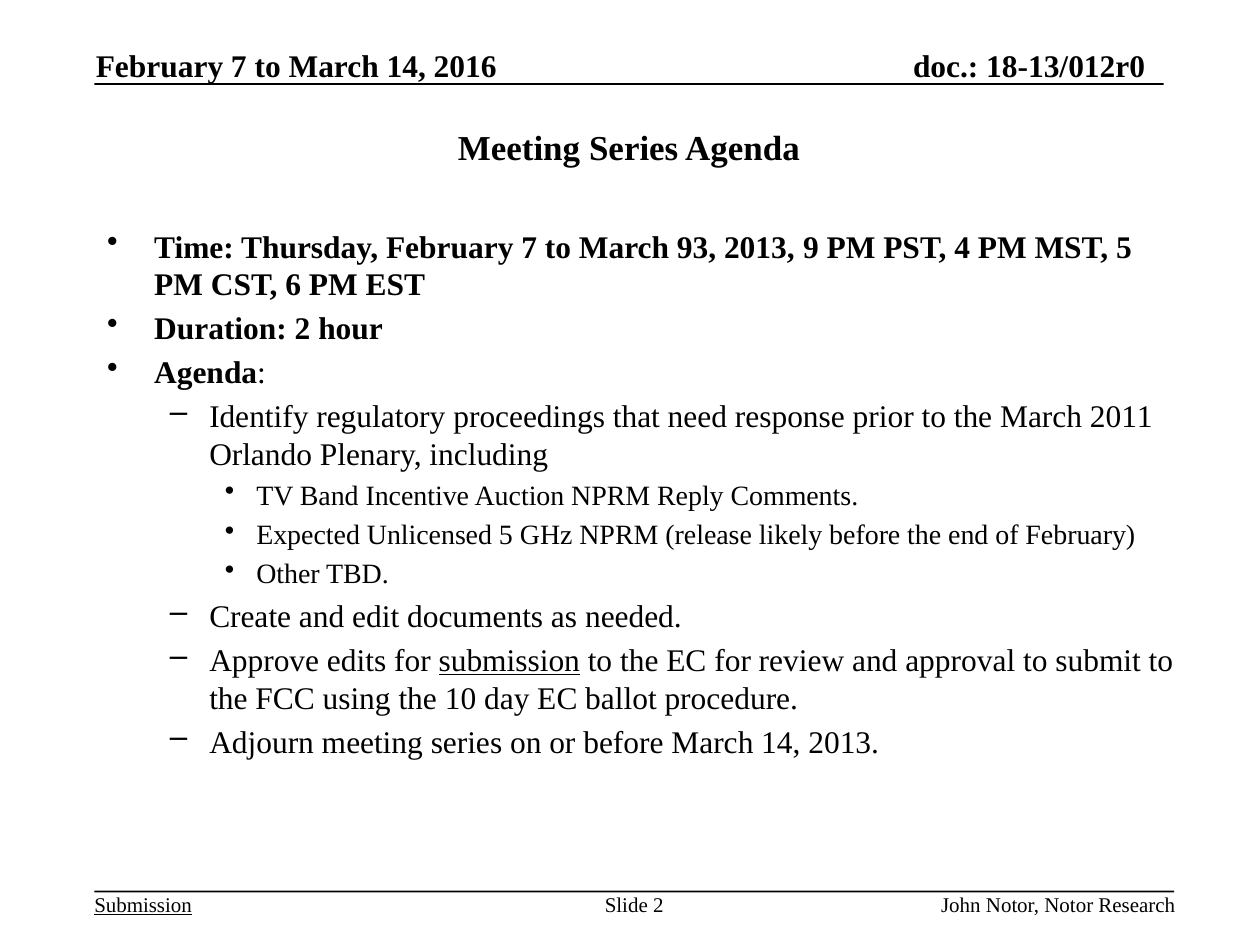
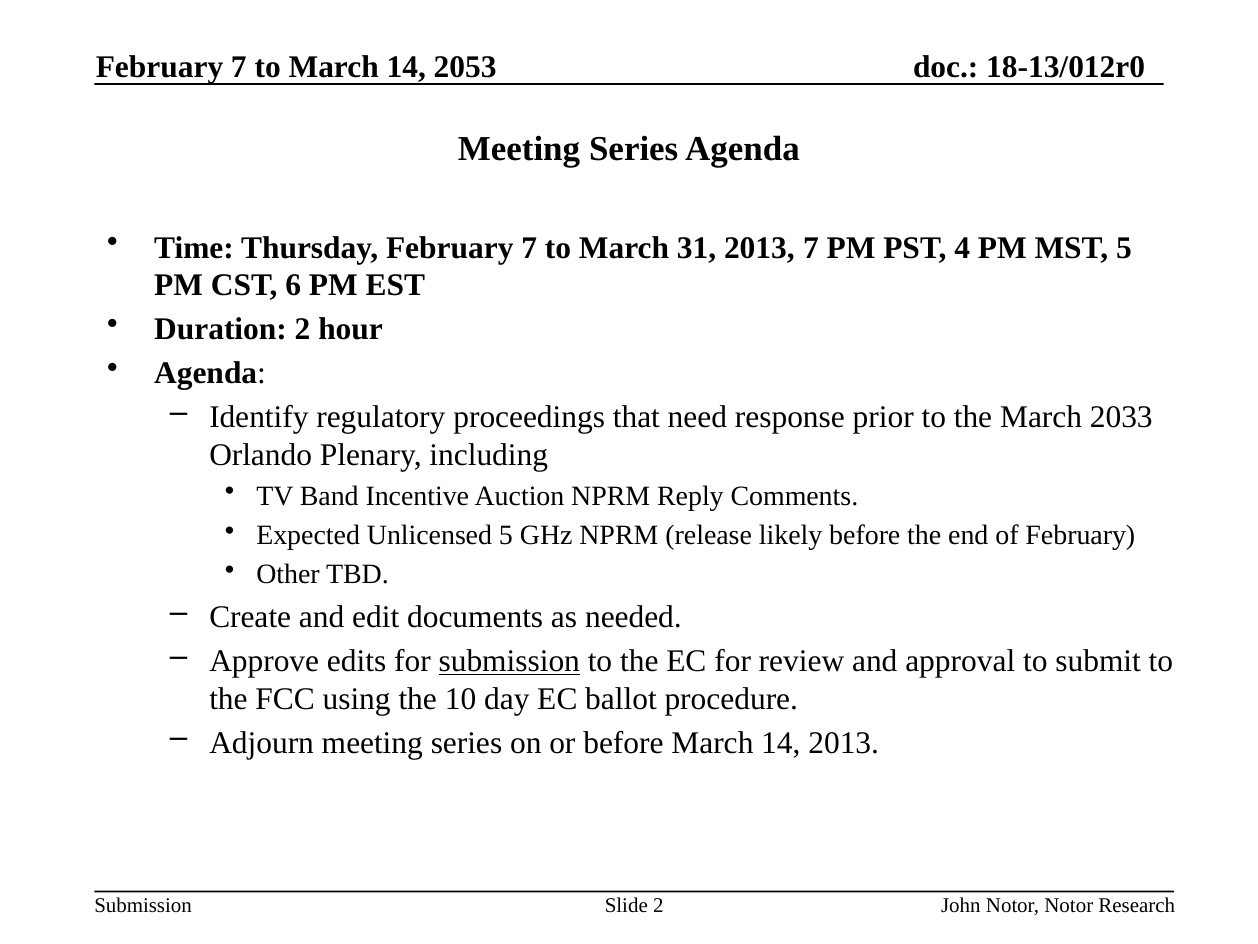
2016: 2016 -> 2053
93: 93 -> 31
2013 9: 9 -> 7
2011: 2011 -> 2033
Submission at (143, 905) underline: present -> none
